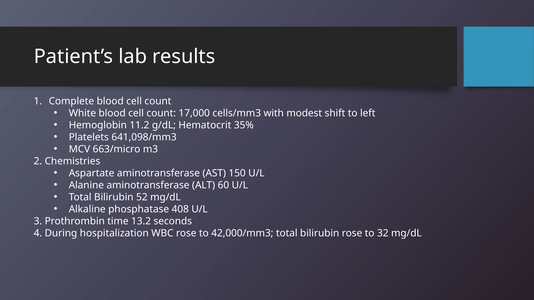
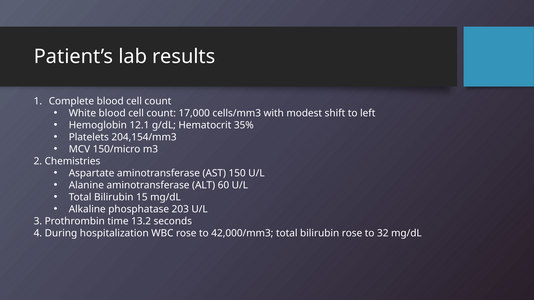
11.2: 11.2 -> 12.1
641,098/mm3: 641,098/mm3 -> 204,154/mm3
663/micro: 663/micro -> 150/micro
52: 52 -> 15
408: 408 -> 203
